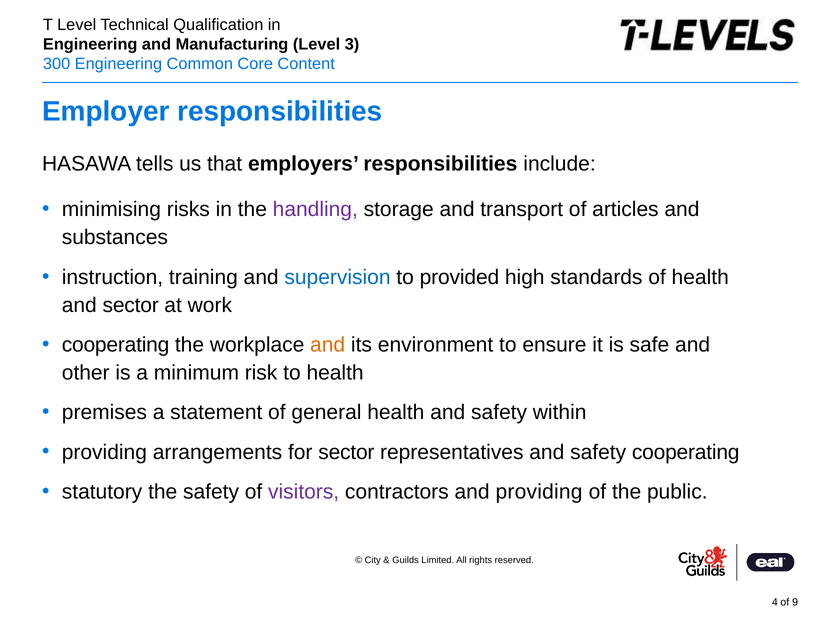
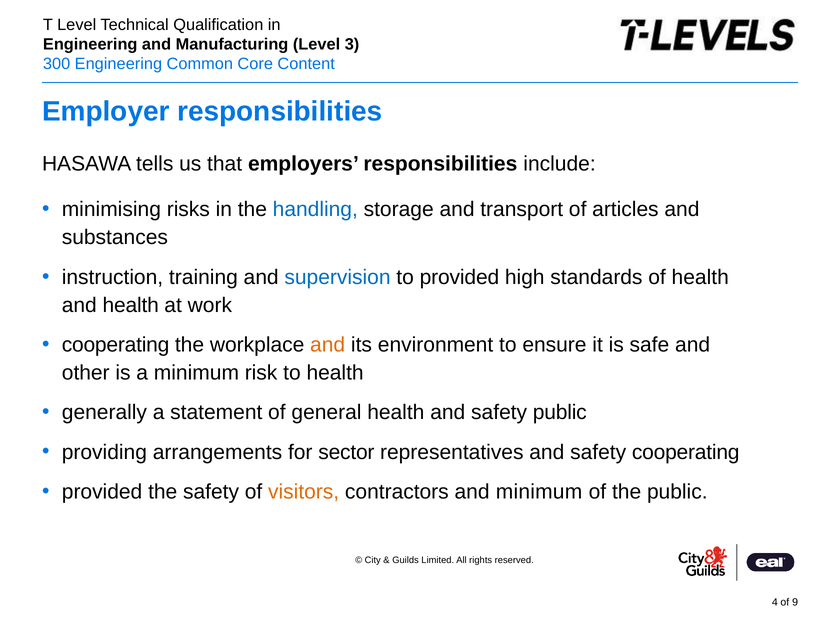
handling colour: purple -> blue
and sector: sector -> health
premises: premises -> generally
safety within: within -> public
statutory at (102, 492): statutory -> provided
visitors colour: purple -> orange
and providing: providing -> minimum
